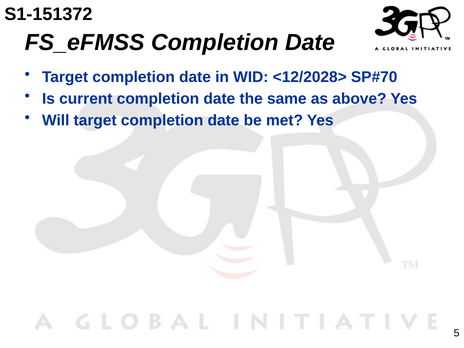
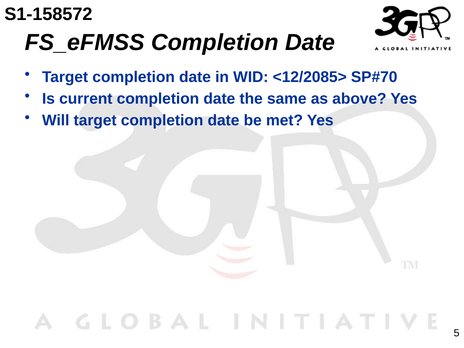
S1-151372: S1-151372 -> S1-158572
<12/2028>: <12/2028> -> <12/2085>
